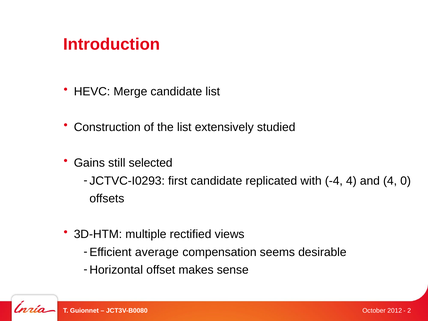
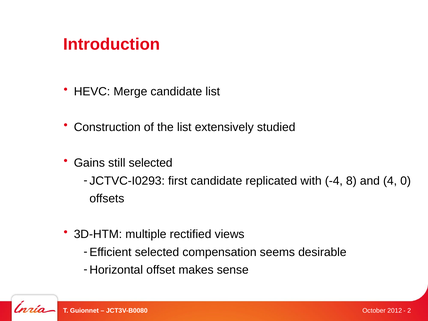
-4 4: 4 -> 8
Efficient average: average -> selected
